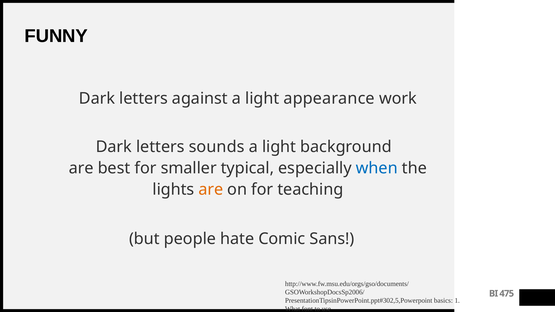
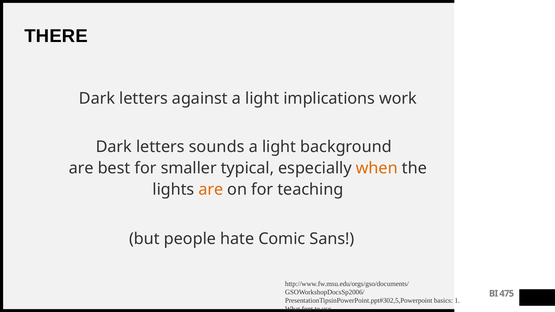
FUNNY: FUNNY -> THERE
appearance: appearance -> implications
when colour: blue -> orange
